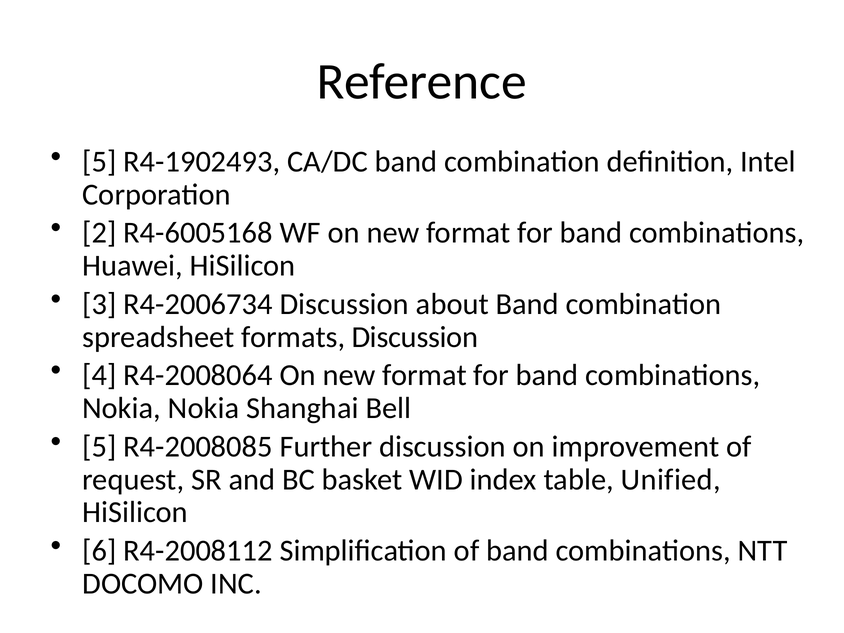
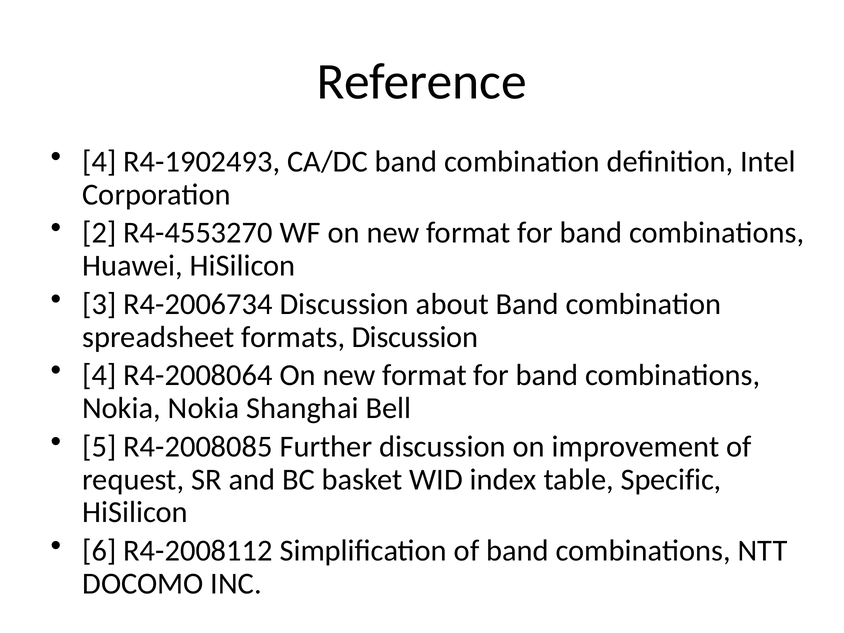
5 at (99, 162): 5 -> 4
R4-6005168: R4-6005168 -> R4-4553270
Unified: Unified -> Specific
